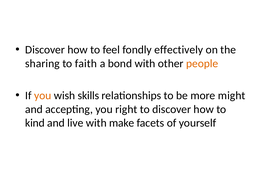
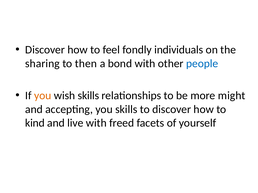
effectively: effectively -> individuals
faith: faith -> then
people colour: orange -> blue
you right: right -> skills
make: make -> freed
